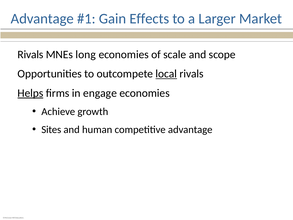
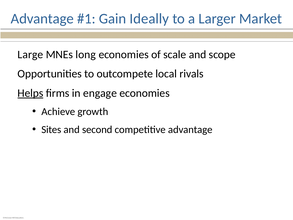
Effects: Effects -> Ideally
Rivals at (30, 55): Rivals -> Large
local underline: present -> none
human: human -> second
